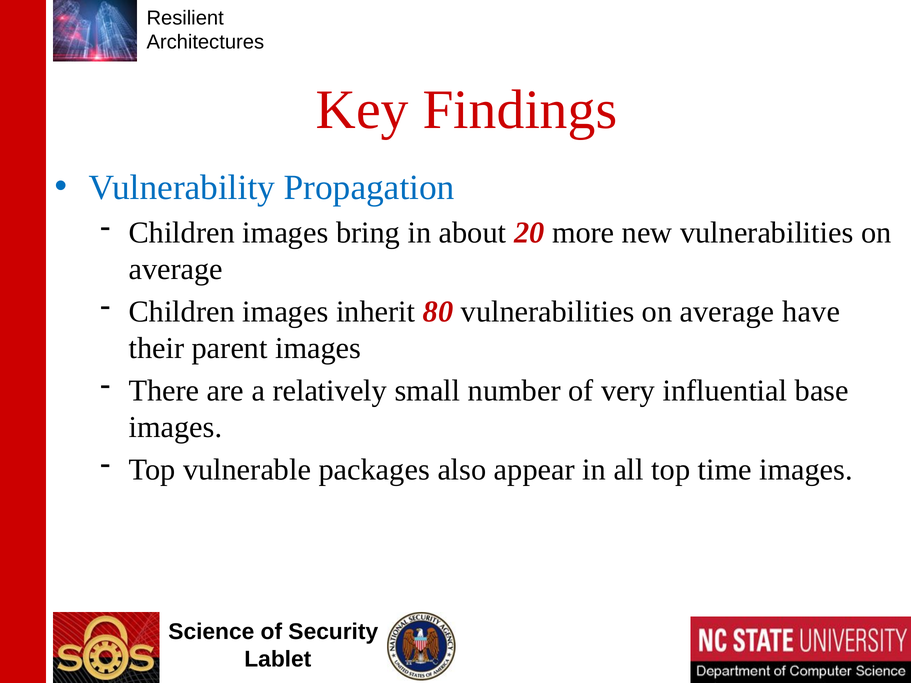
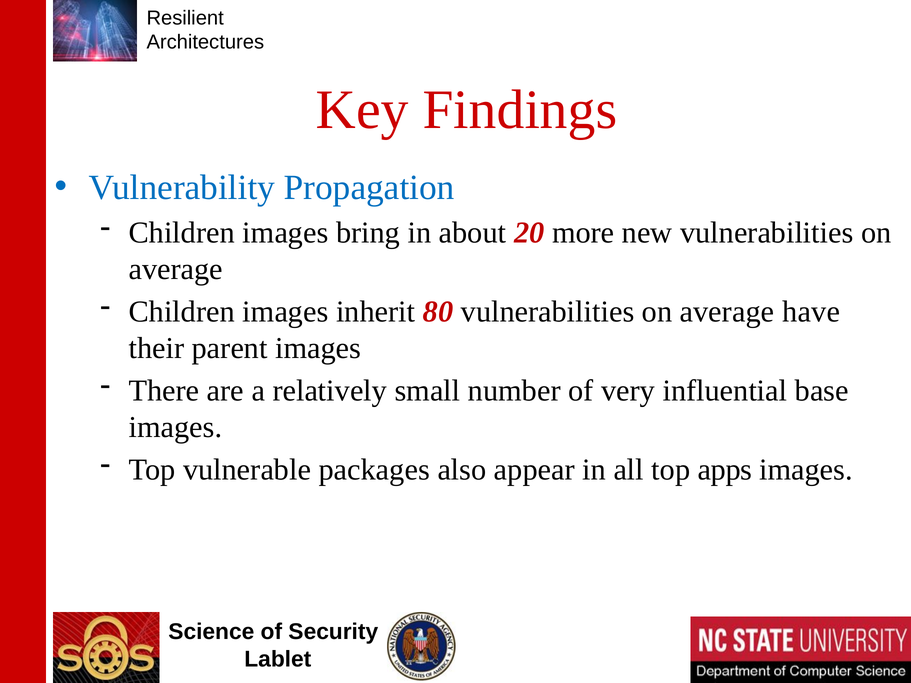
time: time -> apps
